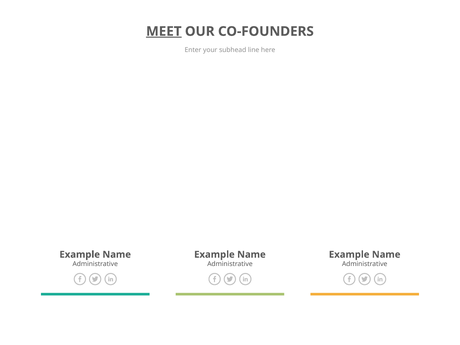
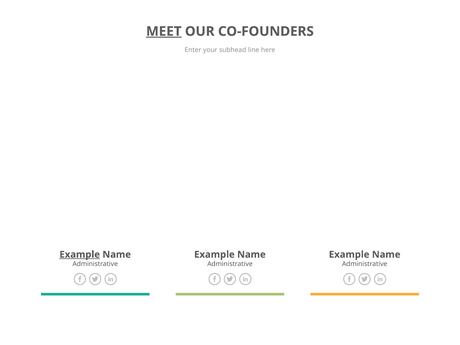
Example at (80, 255) underline: none -> present
